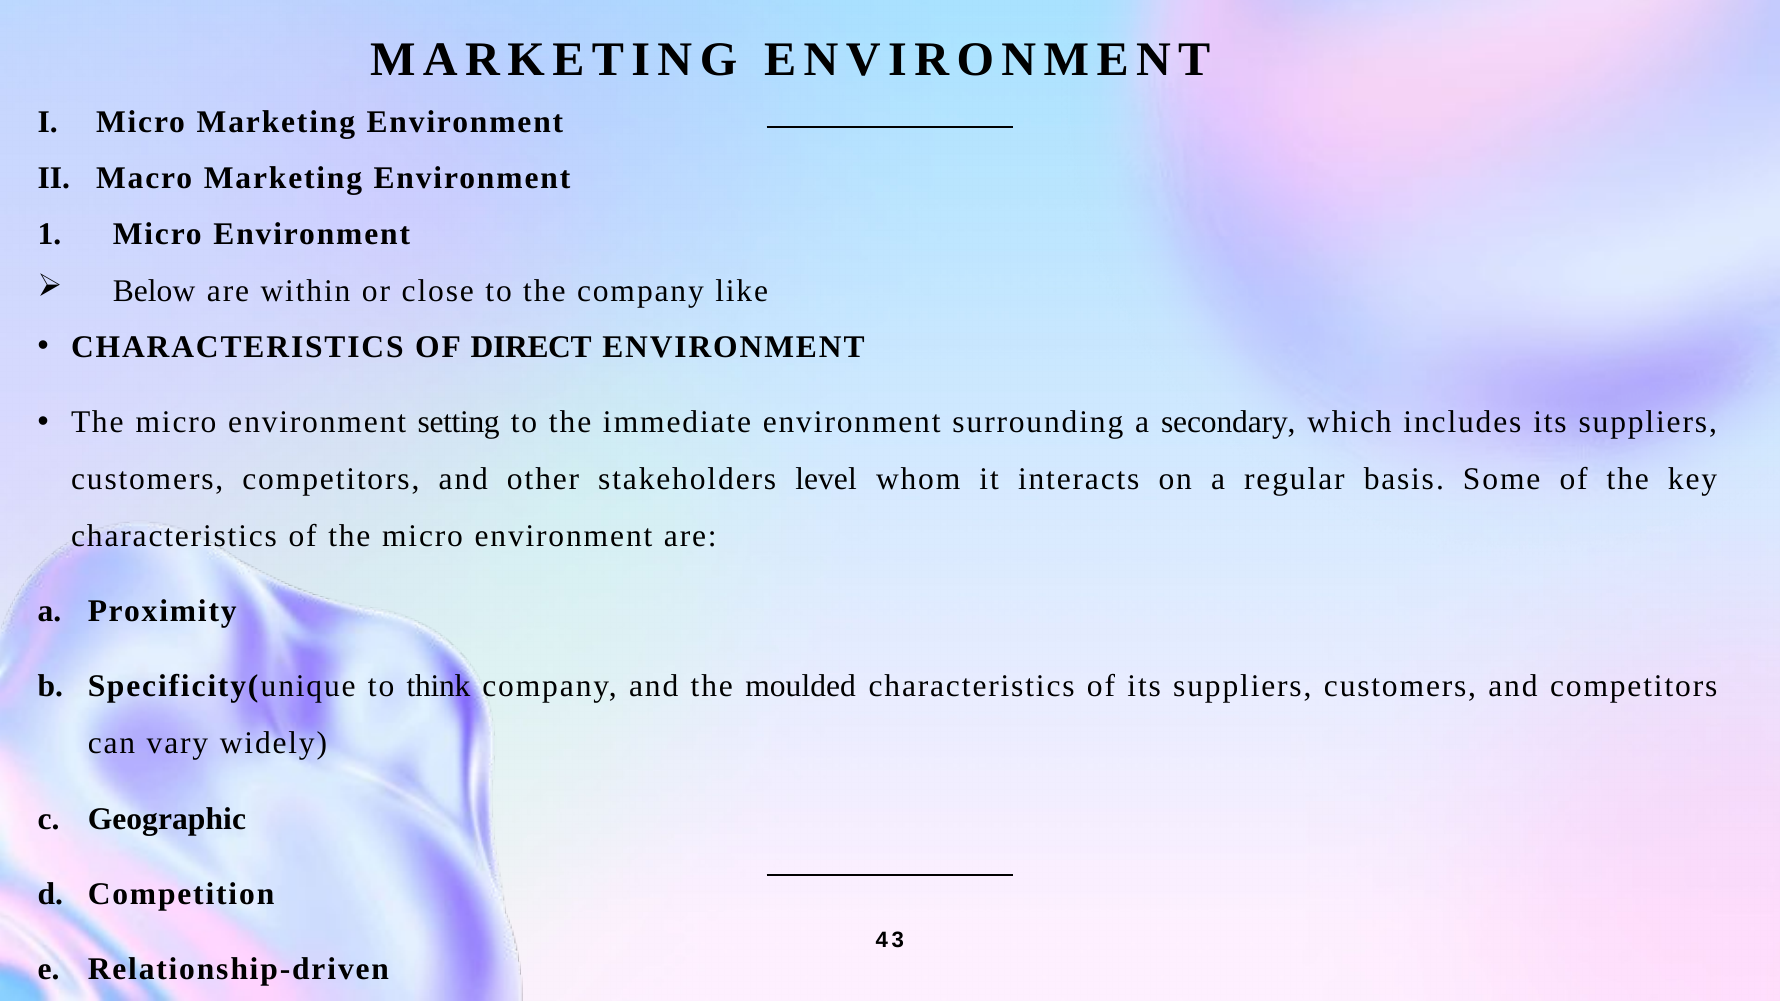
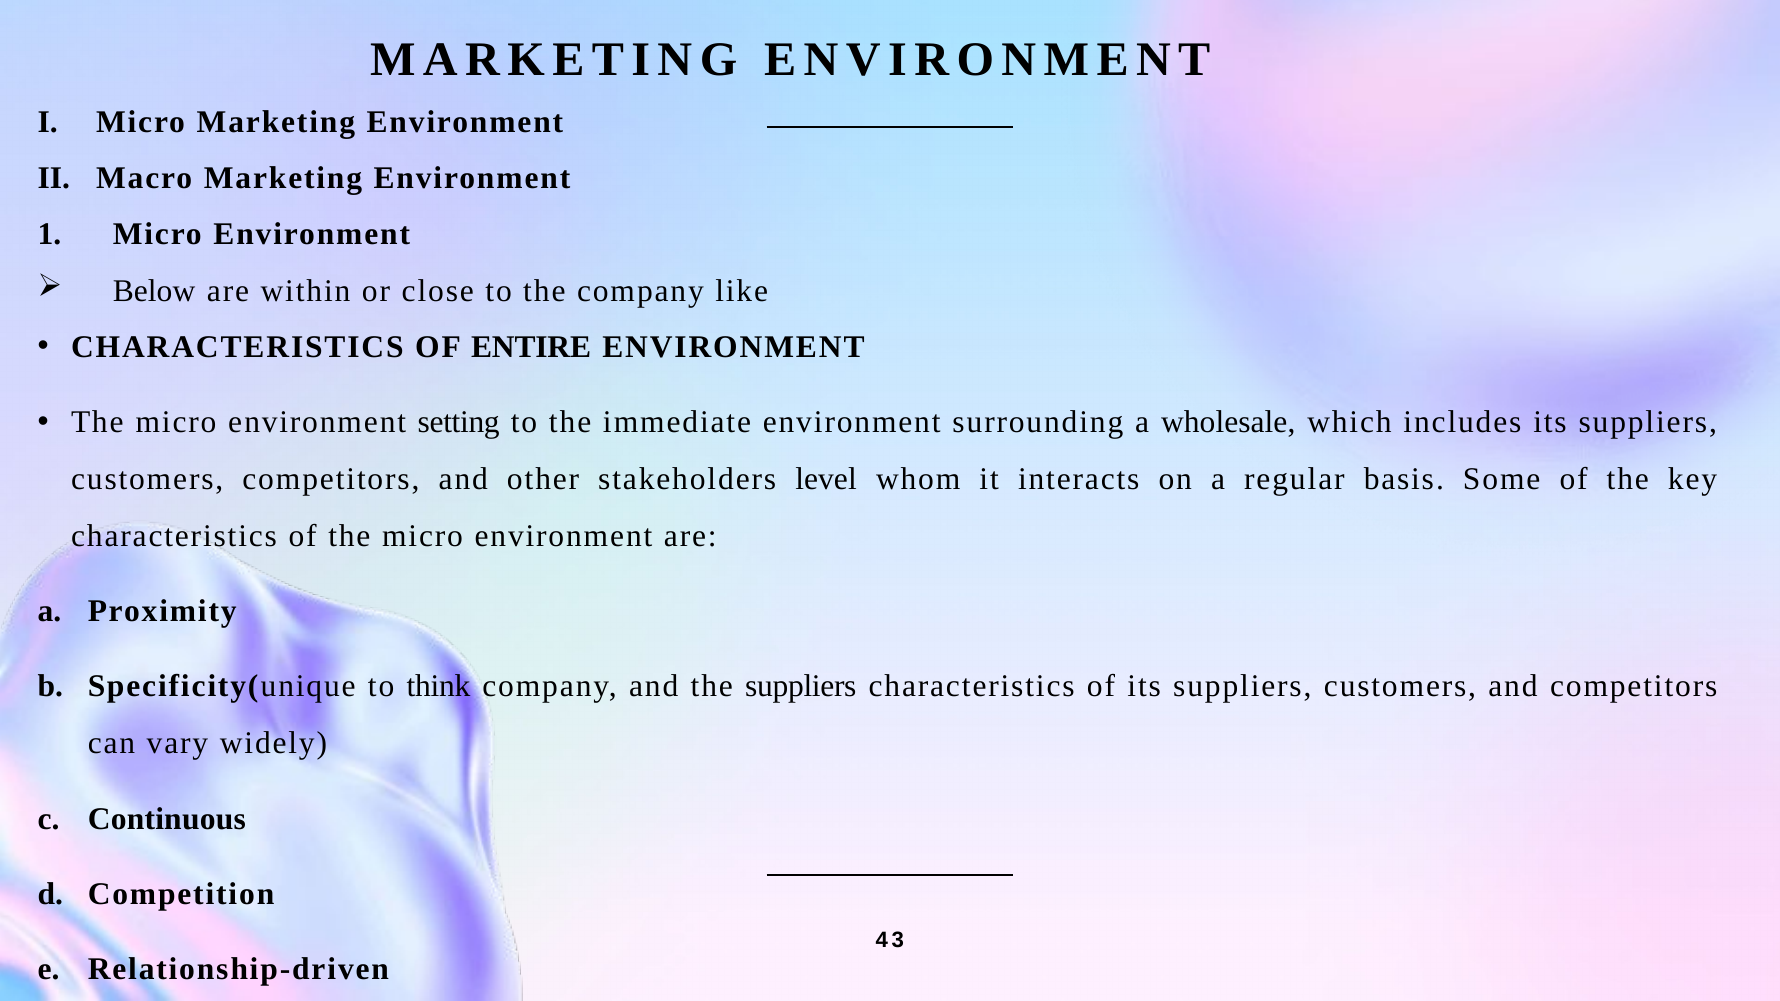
DIRECT: DIRECT -> ENTIRE
secondary: secondary -> wholesale
the moulded: moulded -> suppliers
Geographic: Geographic -> Continuous
